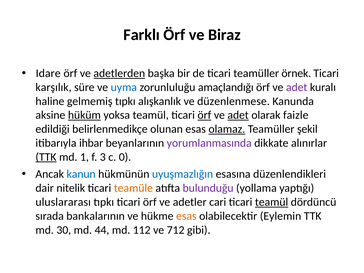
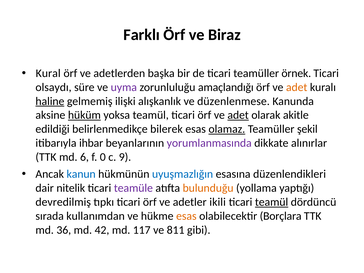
Idare: Idare -> Kural
adetlerden underline: present -> none
karşılık: karşılık -> olsaydı
uyma colour: blue -> purple
adet at (297, 87) colour: purple -> orange
haline underline: none -> present
gelmemiş tıpkı: tıpkı -> ilişki
örf at (204, 115) underline: present -> none
faizle: faizle -> akitle
olunan: olunan -> bilerek
TTK at (46, 157) underline: present -> none
1: 1 -> 6
3: 3 -> 0
0: 0 -> 9
teamüle colour: orange -> purple
bulunduğu colour: purple -> orange
uluslararası: uluslararası -> devredilmiş
cari: cari -> ikili
bankalarının: bankalarının -> kullanımdan
Eylemin: Eylemin -> Borçlara
30: 30 -> 36
44: 44 -> 42
112: 112 -> 117
712: 712 -> 811
